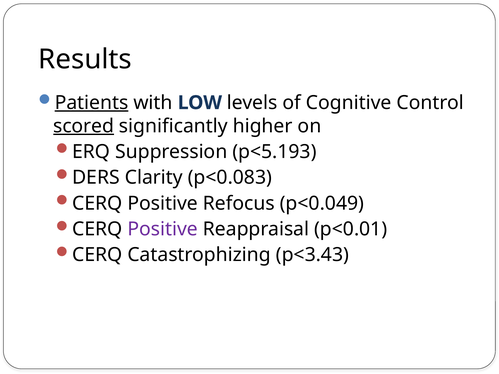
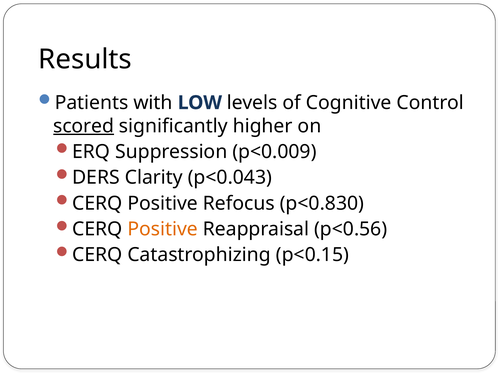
Patients underline: present -> none
p<5.193: p<5.193 -> p<0.009
p<0.083: p<0.083 -> p<0.043
p<0.049: p<0.049 -> p<0.830
Positive at (163, 229) colour: purple -> orange
p<0.01: p<0.01 -> p<0.56
p<3.43: p<3.43 -> p<0.15
